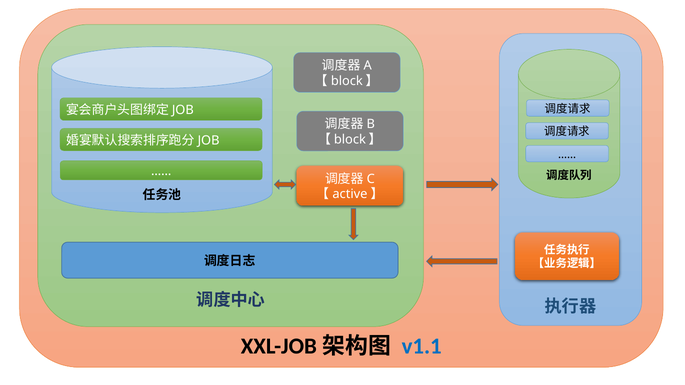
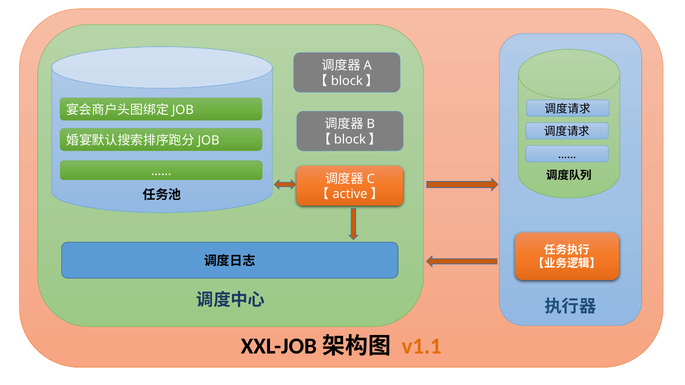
v1.1 colour: blue -> orange
